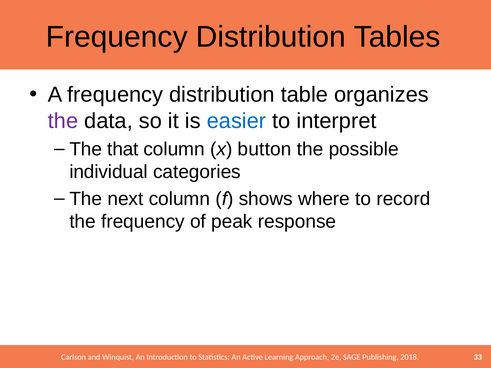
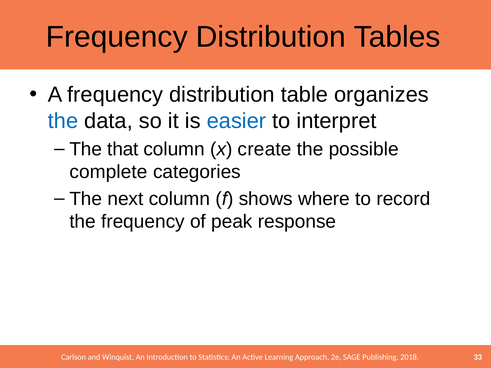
the at (63, 121) colour: purple -> blue
button: button -> create
individual: individual -> complete
